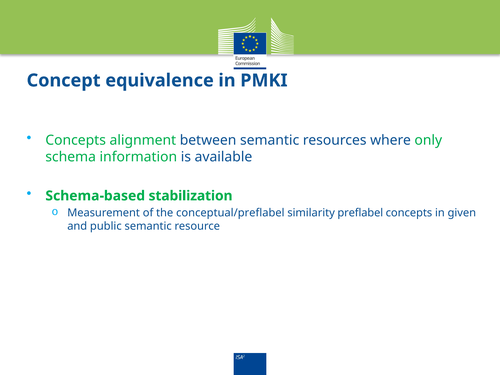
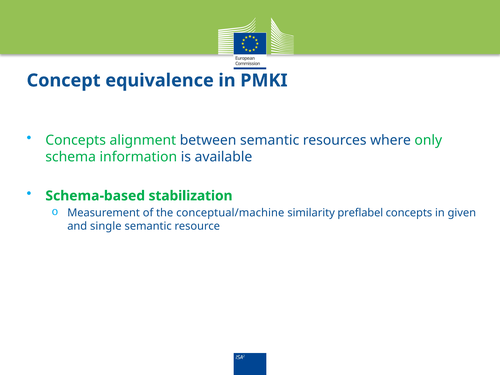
conceptual/preflabel: conceptual/preflabel -> conceptual/machine
public: public -> single
